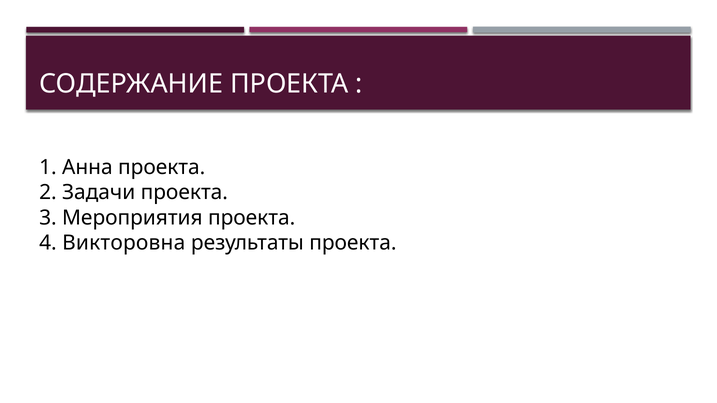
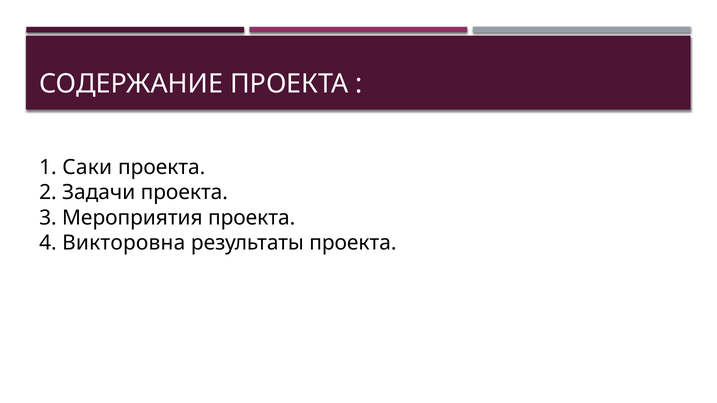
Анна: Анна -> Саки
